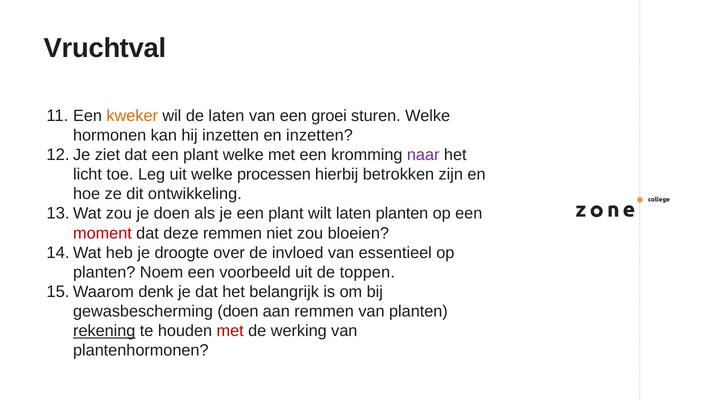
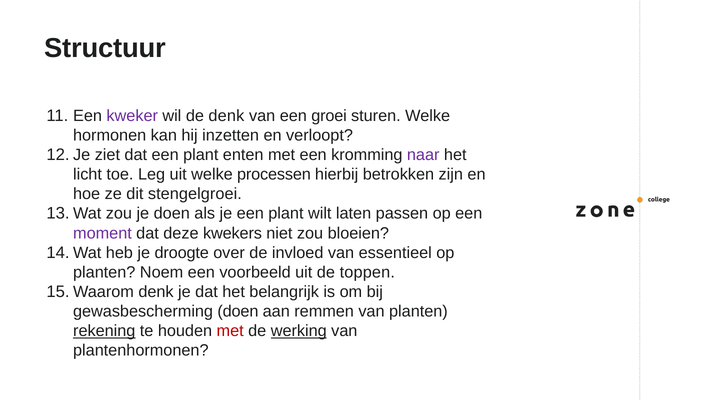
Vruchtval: Vruchtval -> Structuur
kweker colour: orange -> purple
de laten: laten -> denk
en inzetten: inzetten -> verloopt
plant welke: welke -> enten
ontwikkeling: ontwikkeling -> stengelgroei
laten planten: planten -> passen
moment colour: red -> purple
deze remmen: remmen -> kwekers
werking underline: none -> present
